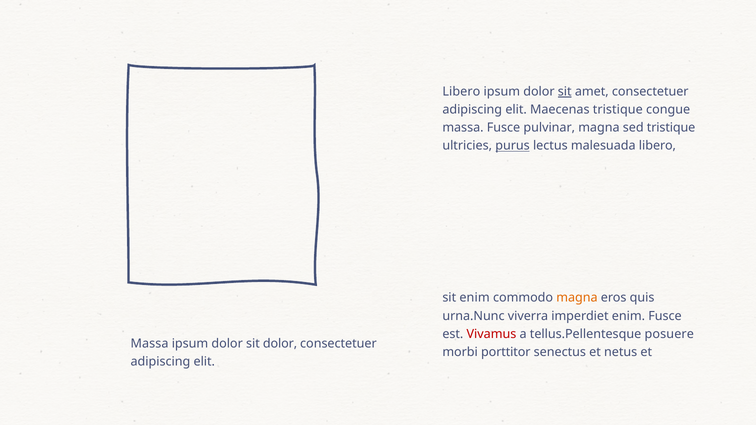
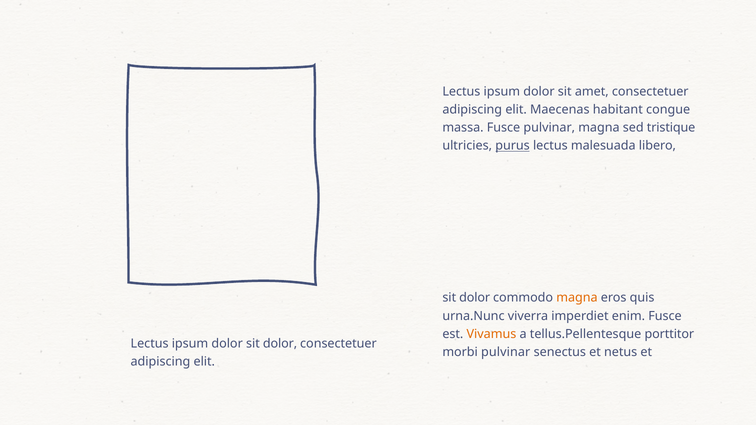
Libero at (461, 92): Libero -> Lectus
sit at (565, 92) underline: present -> none
Maecenas tristique: tristique -> habitant
enim at (475, 298): enim -> dolor
Vivamus colour: red -> orange
posuere: posuere -> porttitor
Massa at (150, 344): Massa -> Lectus
morbi porttitor: porttitor -> pulvinar
